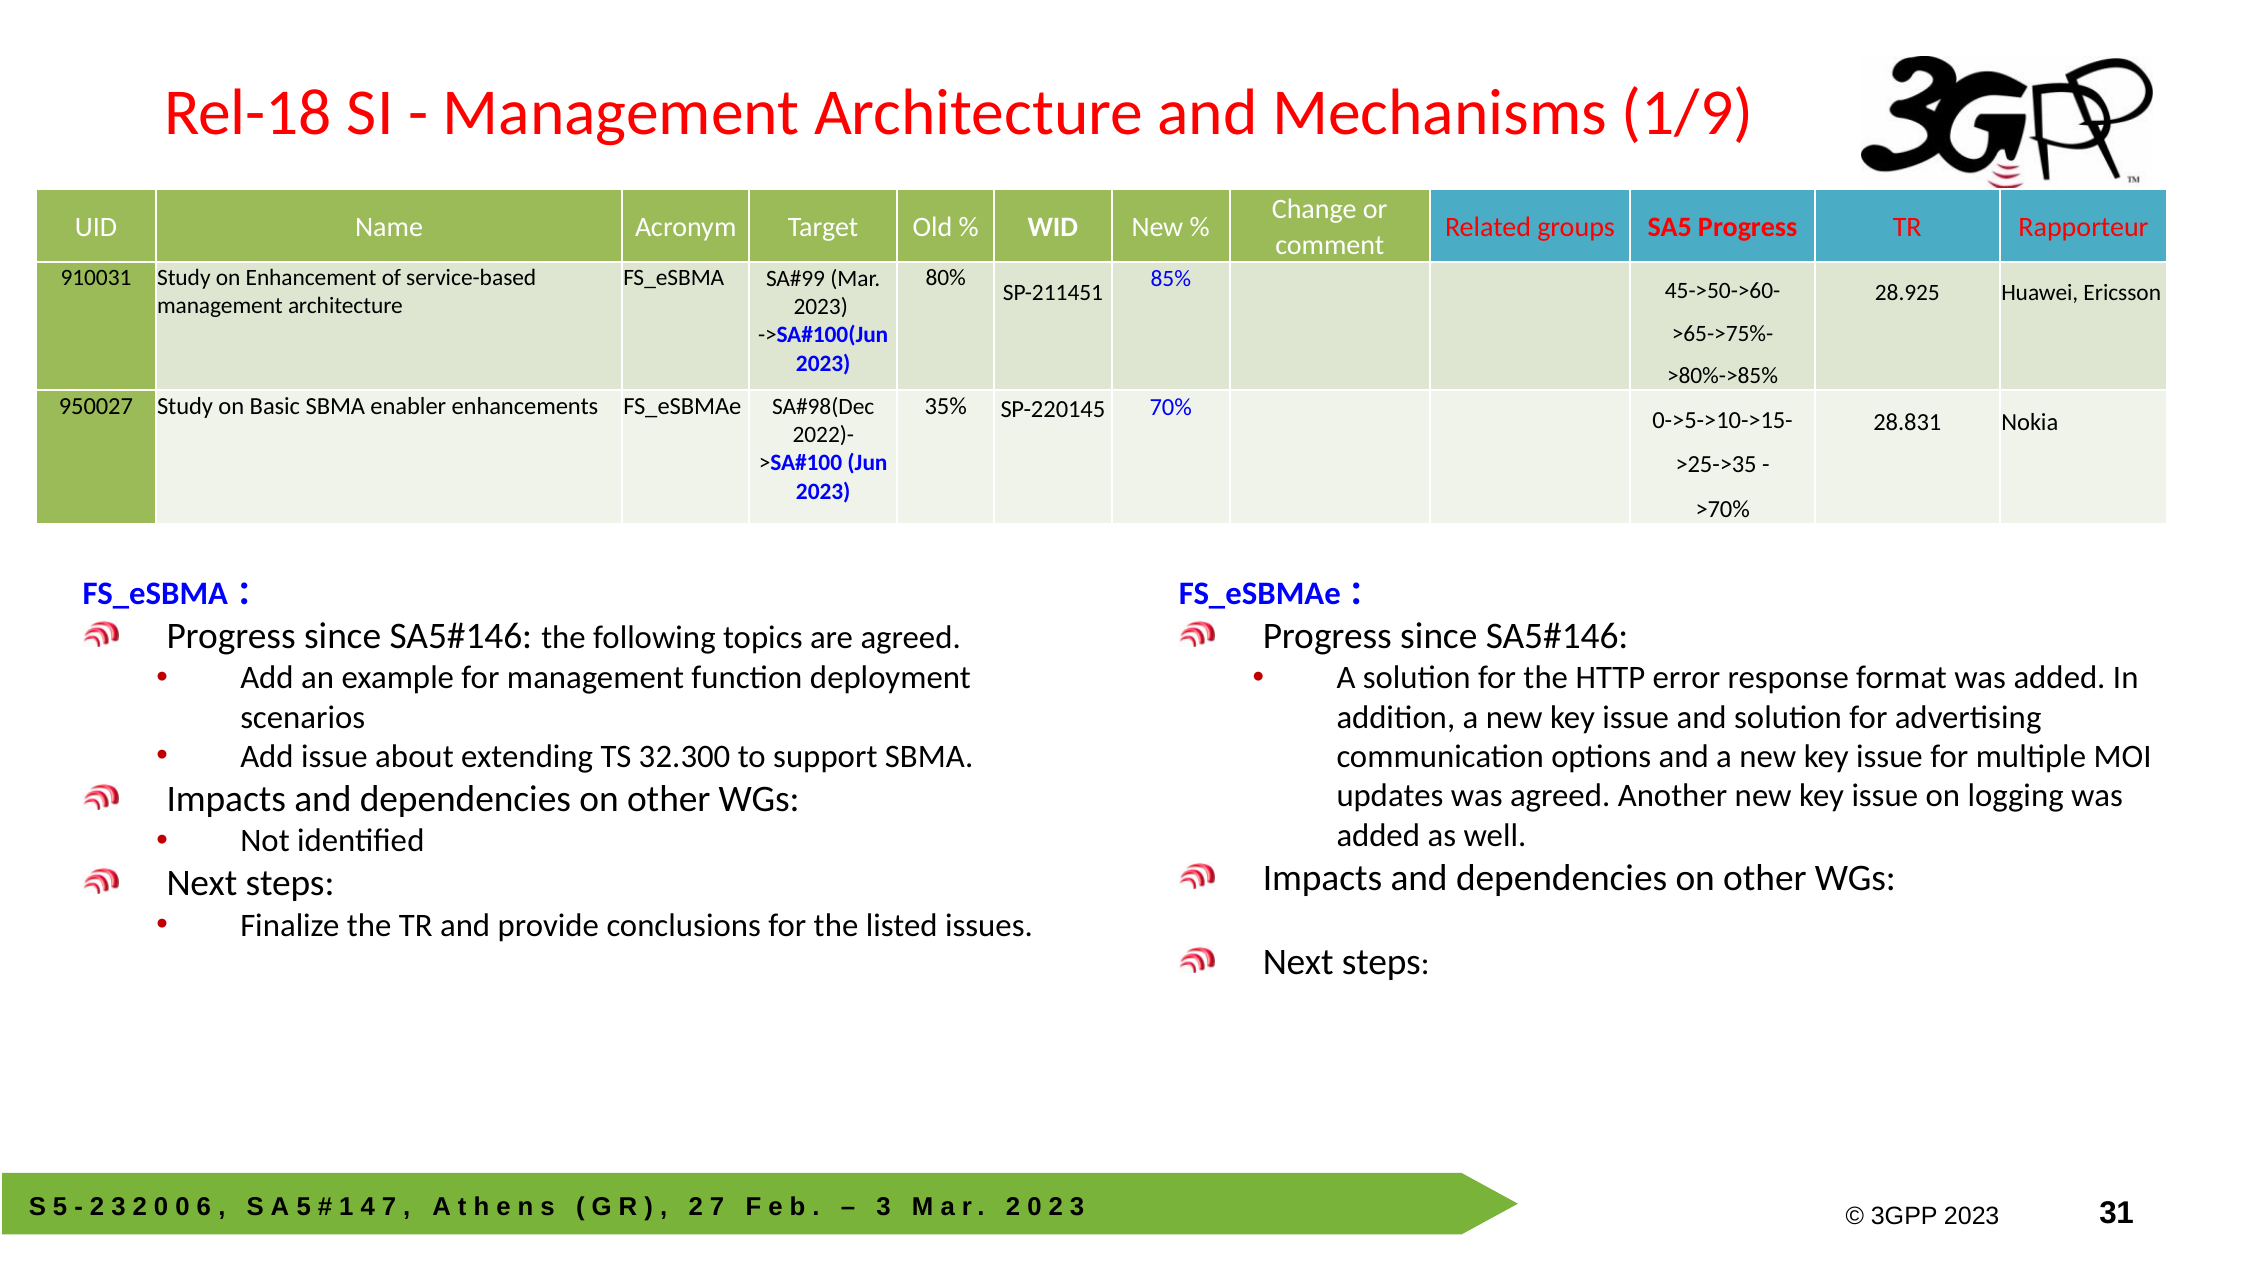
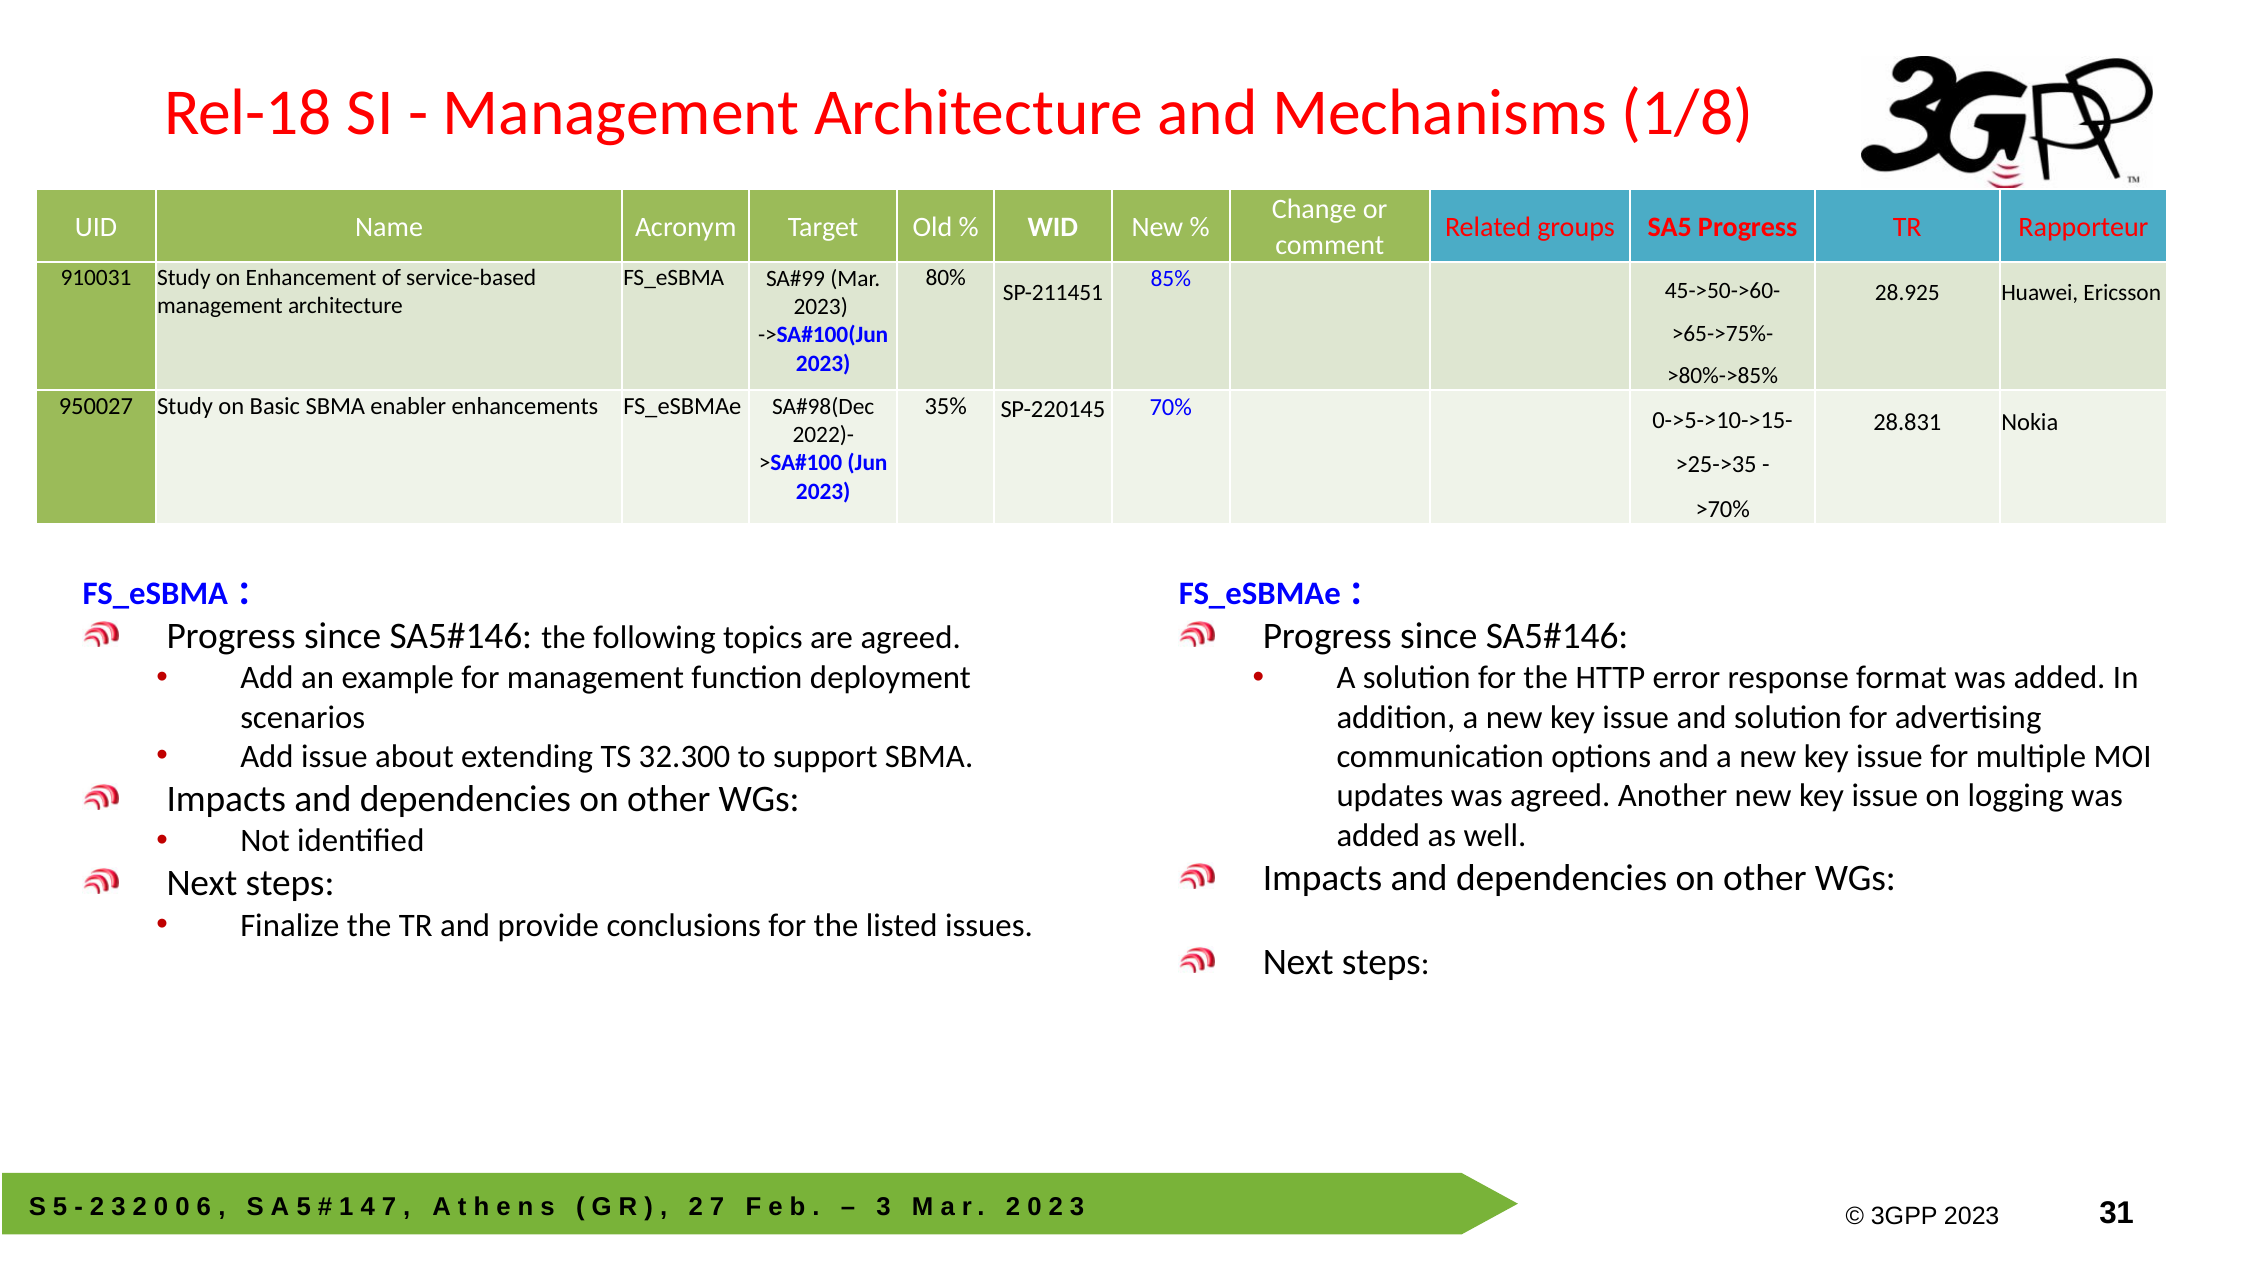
1/9: 1/9 -> 1/8
